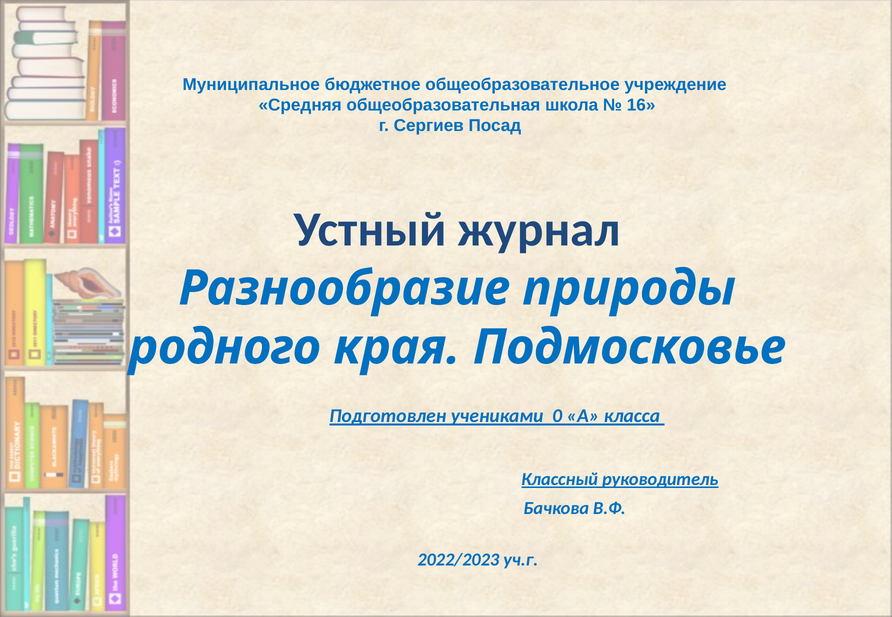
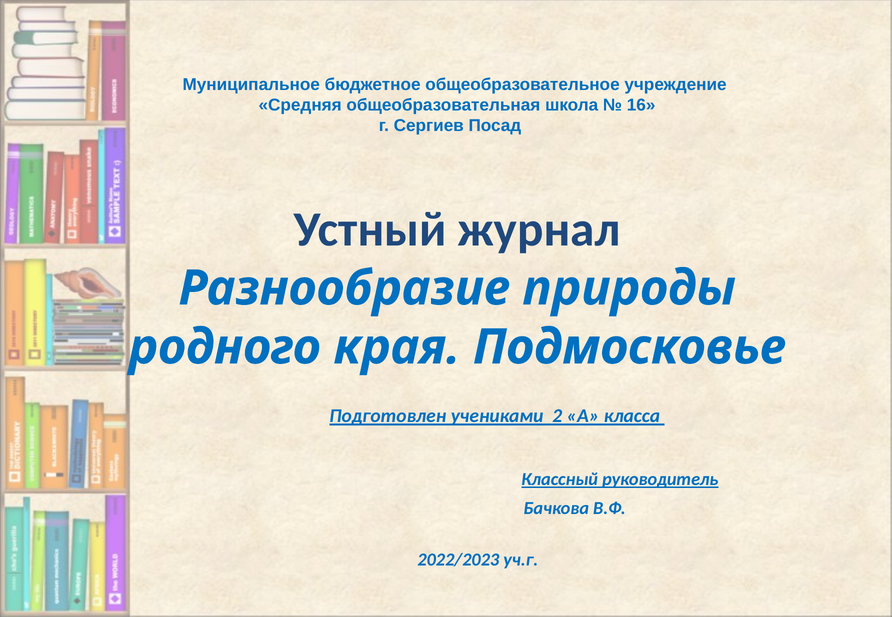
0: 0 -> 2
